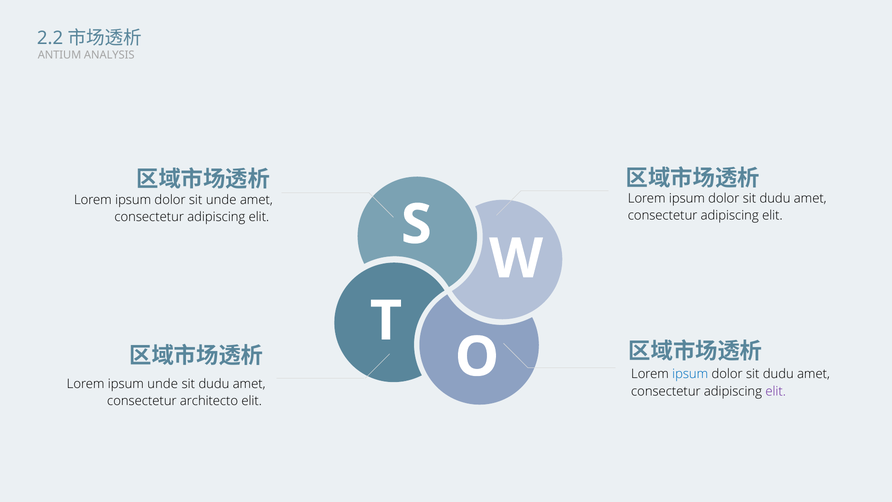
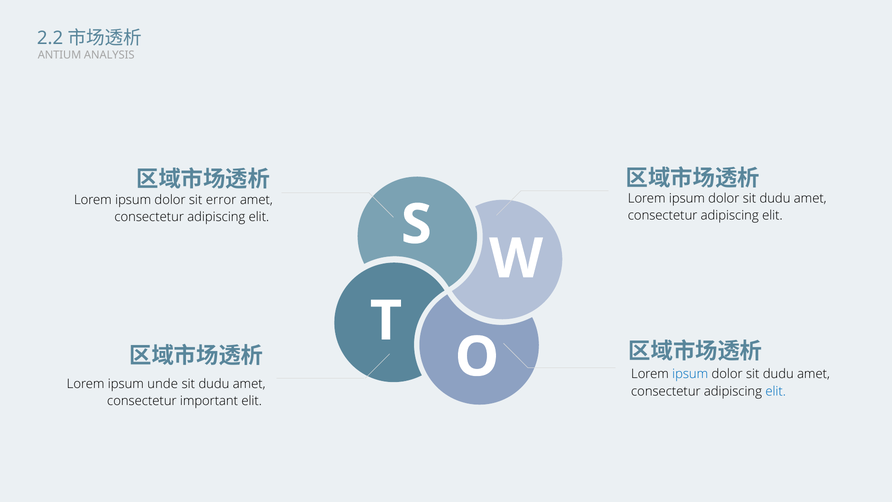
sit unde: unde -> error
elit at (776, 391) colour: purple -> blue
architecto: architecto -> important
